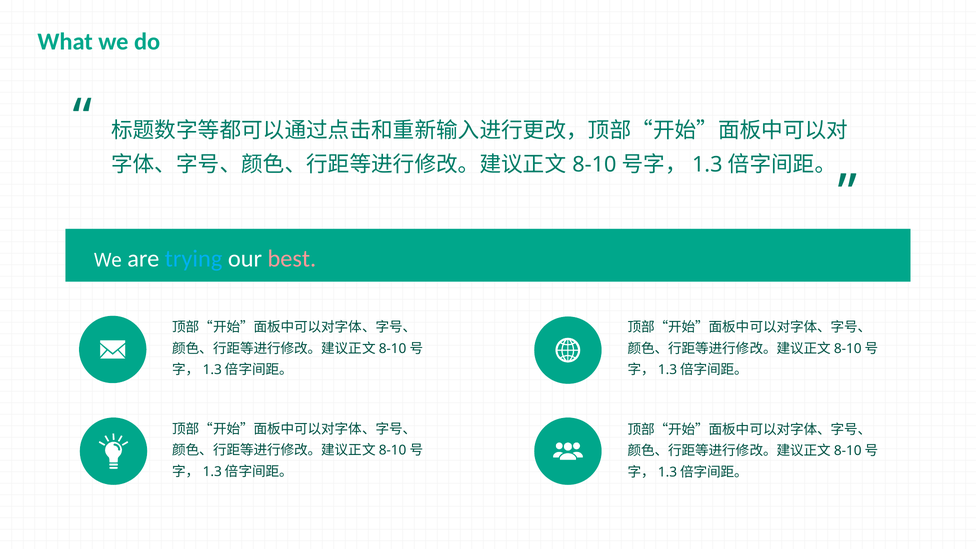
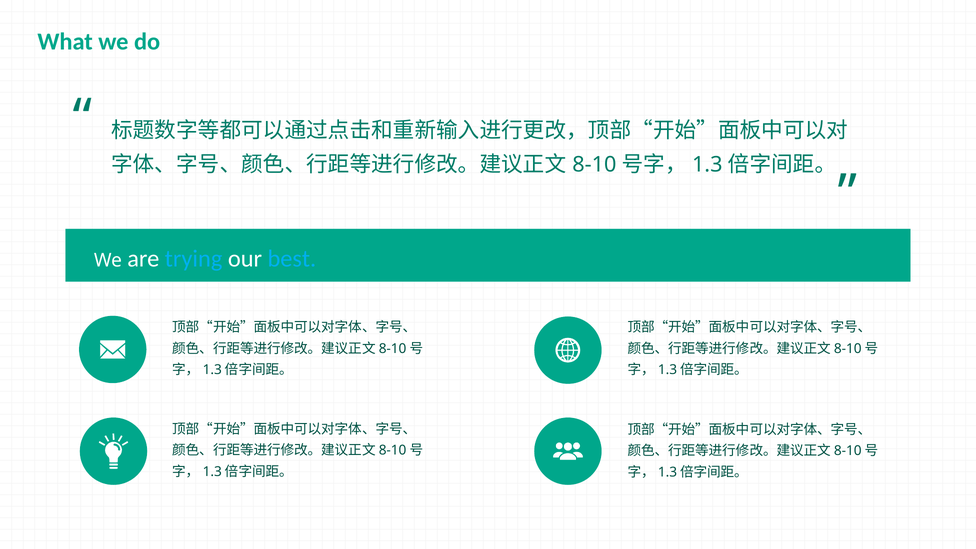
best colour: pink -> light blue
